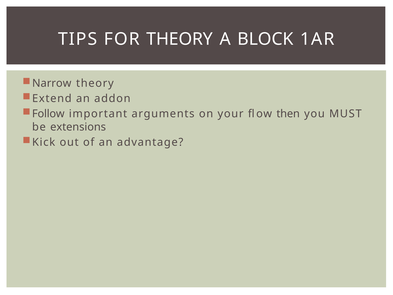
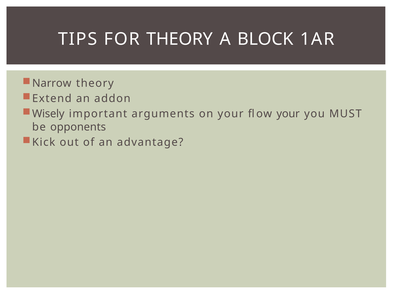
Follow: Follow -> Wisely
flow then: then -> your
extensions: extensions -> opponents
